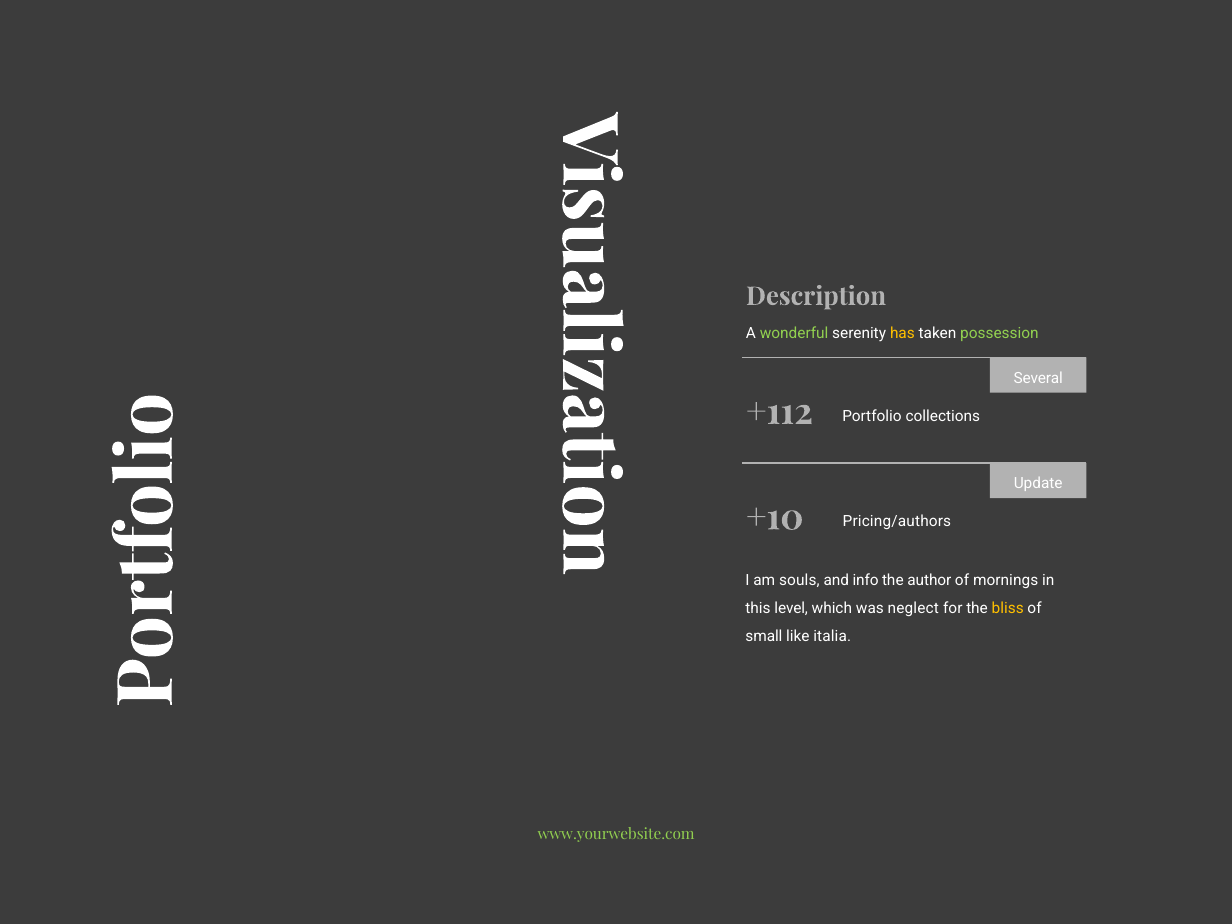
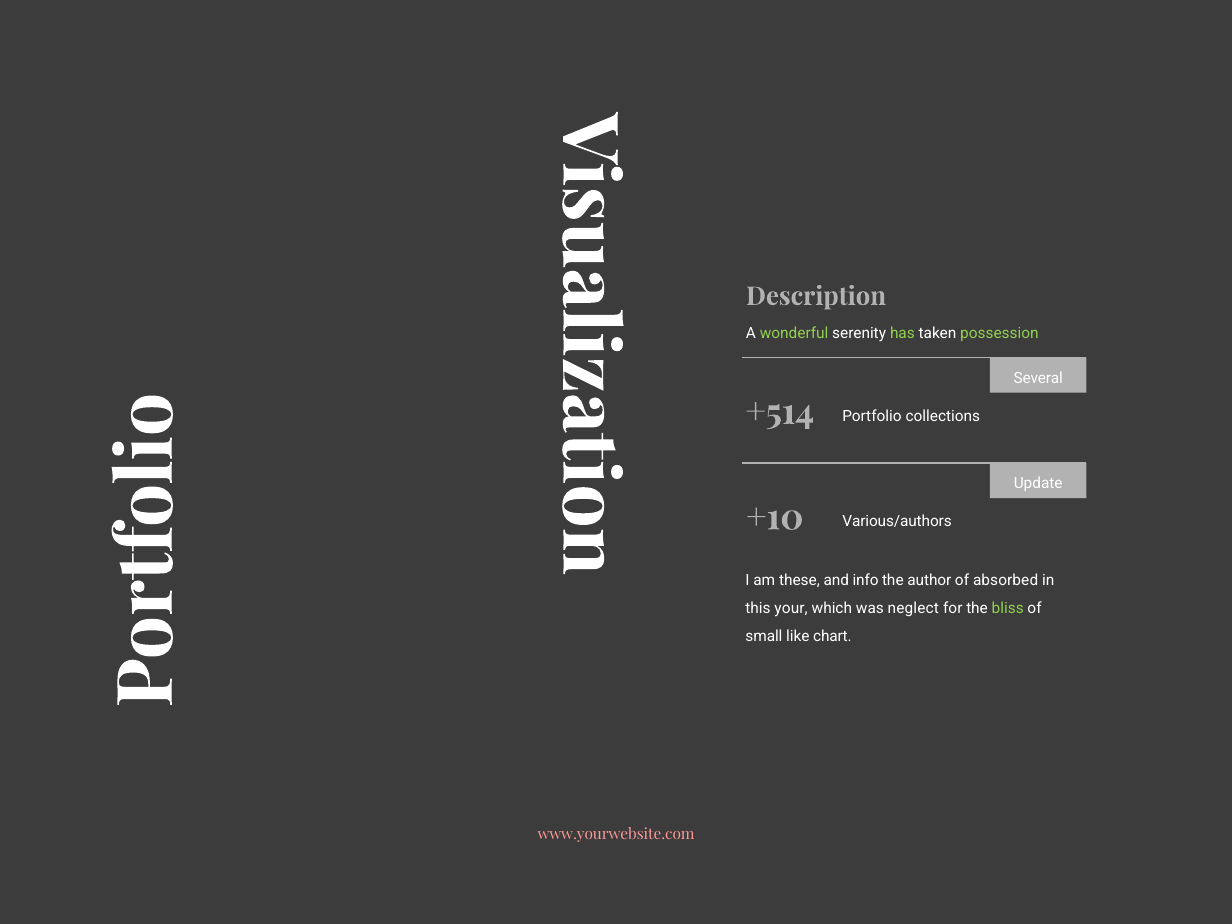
has colour: yellow -> light green
+112: +112 -> +514
Pricing/authors: Pricing/authors -> Various/authors
souls: souls -> these
mornings: mornings -> absorbed
level: level -> your
bliss colour: yellow -> light green
italia: italia -> chart
www.yourwebsite.com colour: light green -> pink
